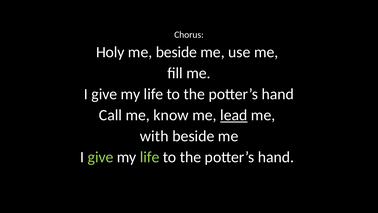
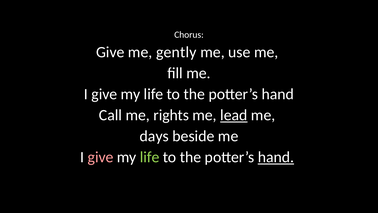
Holy at (110, 52): Holy -> Give
me beside: beside -> gently
know: know -> rights
with: with -> days
give at (101, 157) colour: light green -> pink
hand at (276, 157) underline: none -> present
